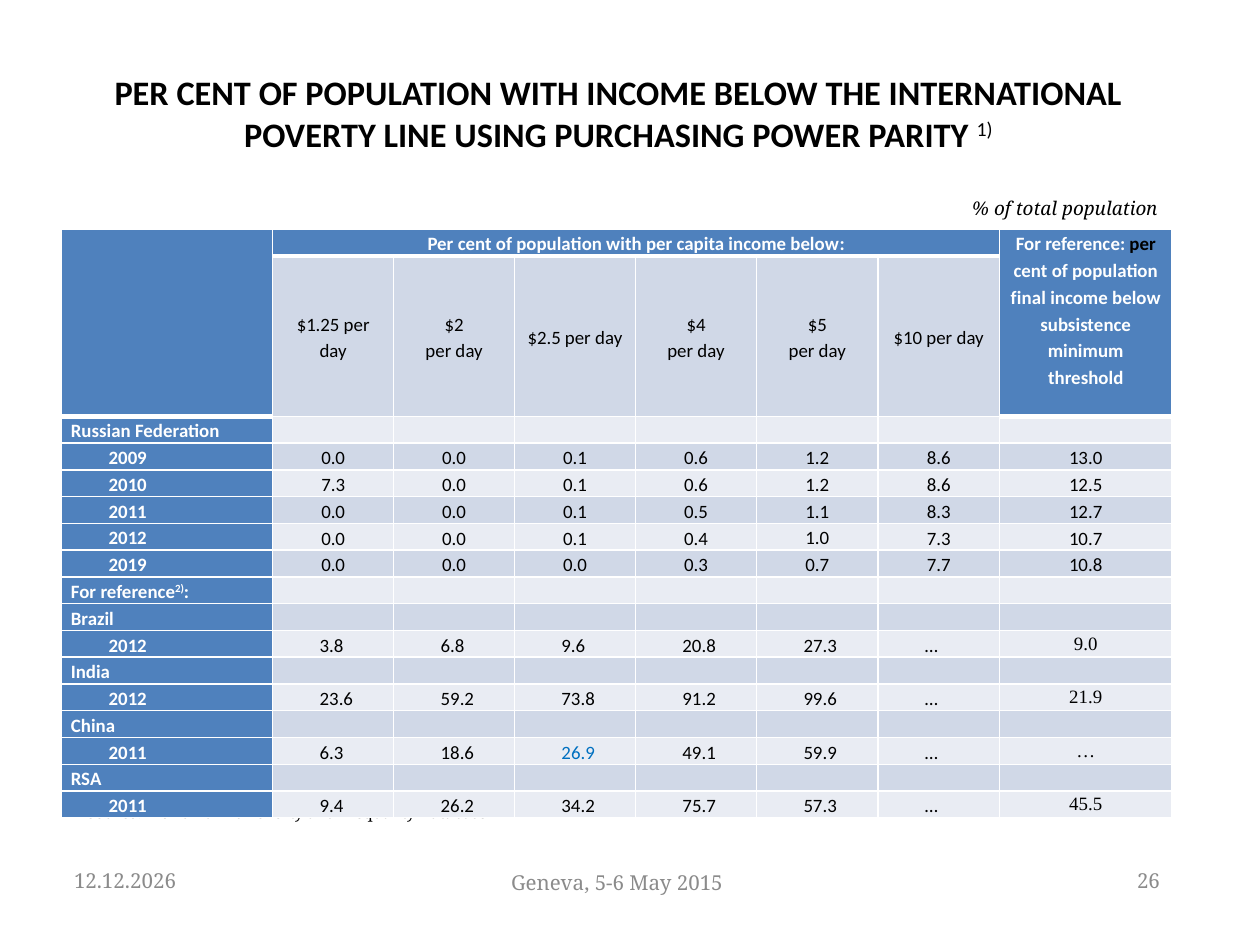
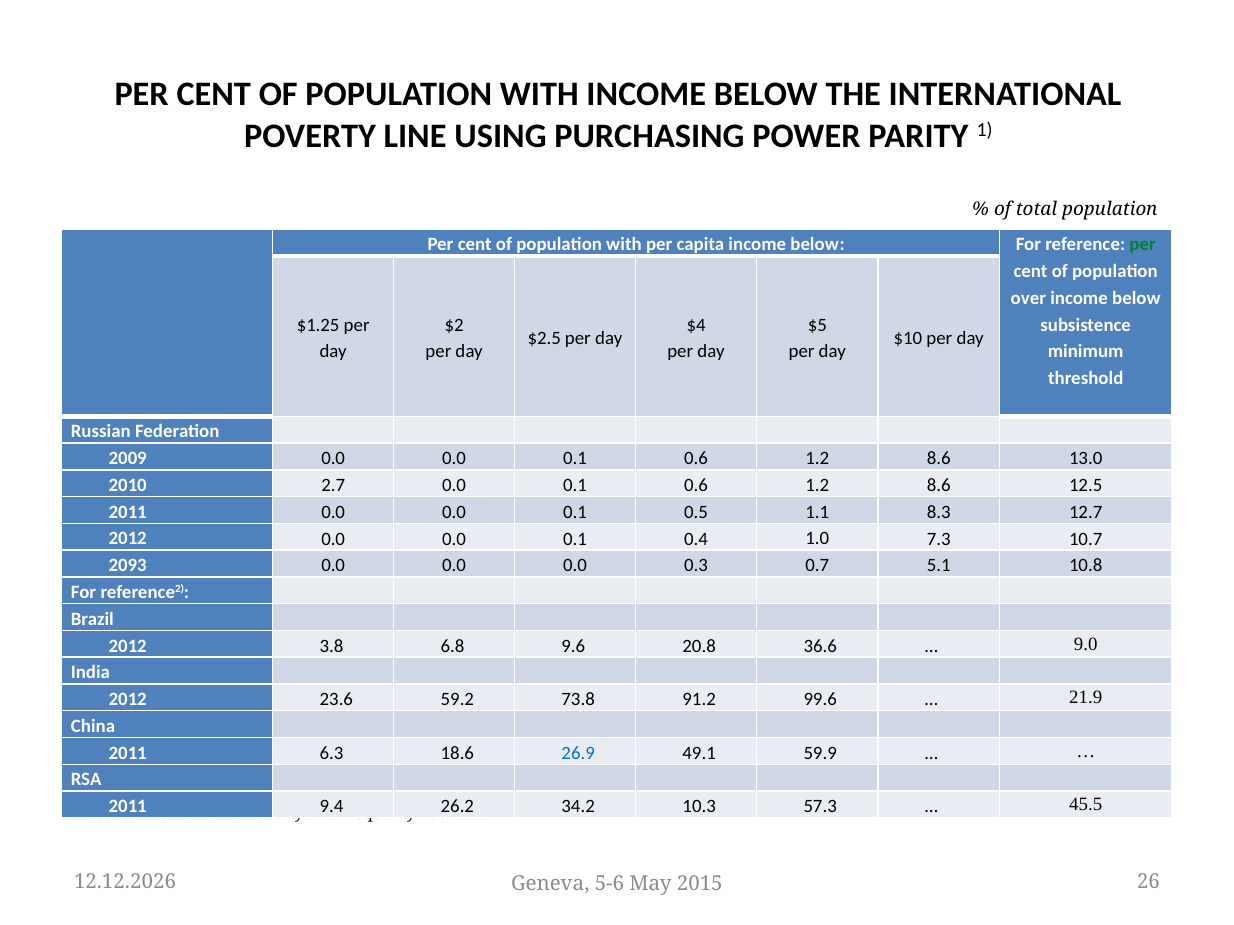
per at (1143, 245) colour: black -> green
final: final -> over
2010 7.3: 7.3 -> 2.7
2019: 2019 -> 2093
7.7: 7.7 -> 5.1
27.3: 27.3 -> 36.6
75.7: 75.7 -> 10.3
